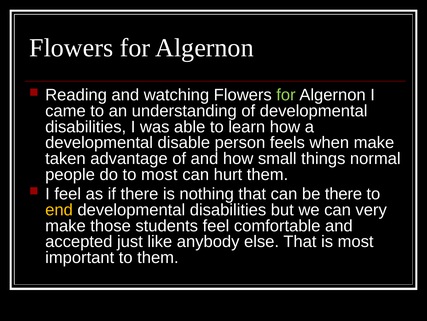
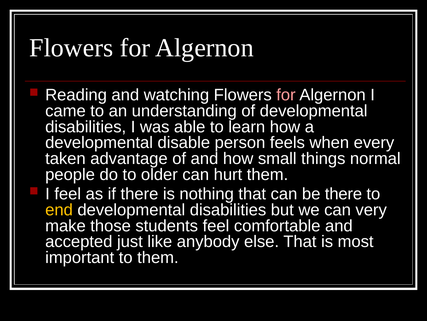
for at (286, 95) colour: light green -> pink
when make: make -> every
to most: most -> older
